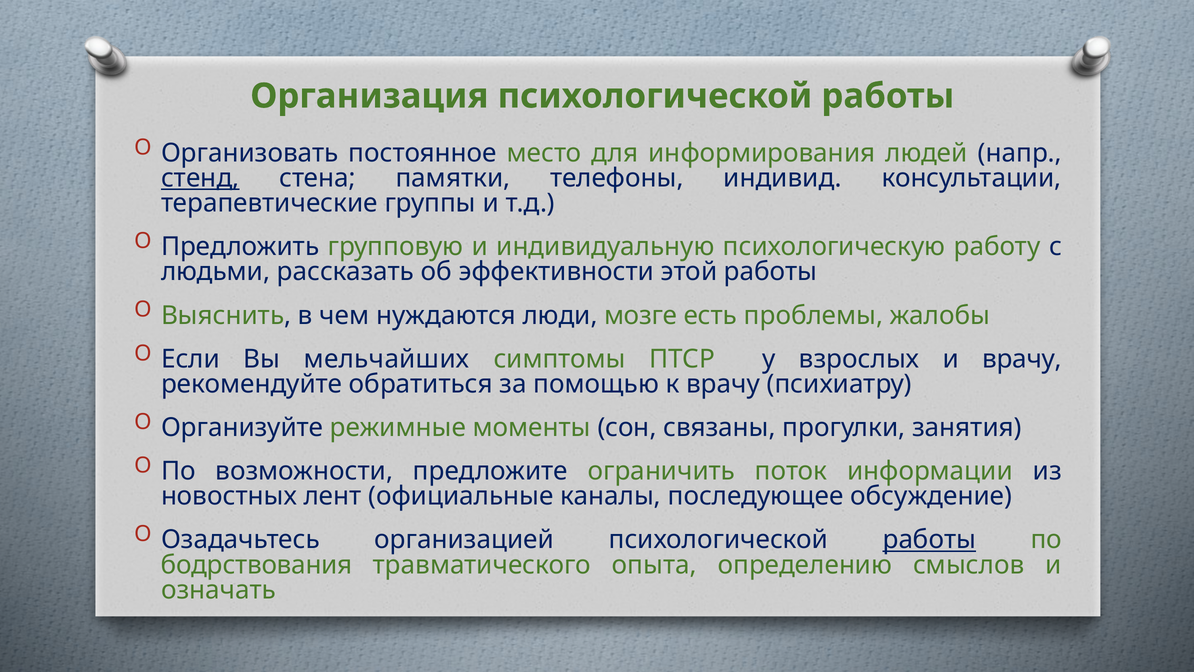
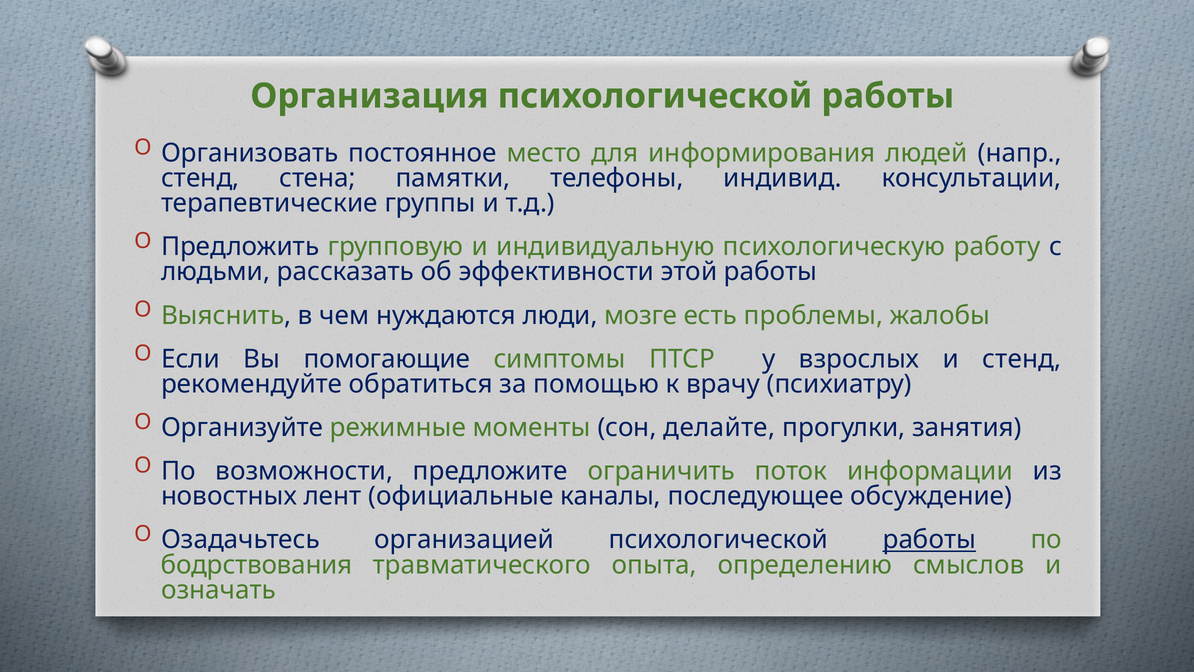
стенд at (200, 178) underline: present -> none
мельчайших: мельчайших -> помогающие
и врачу: врачу -> стенд
связаны: связаны -> делайте
